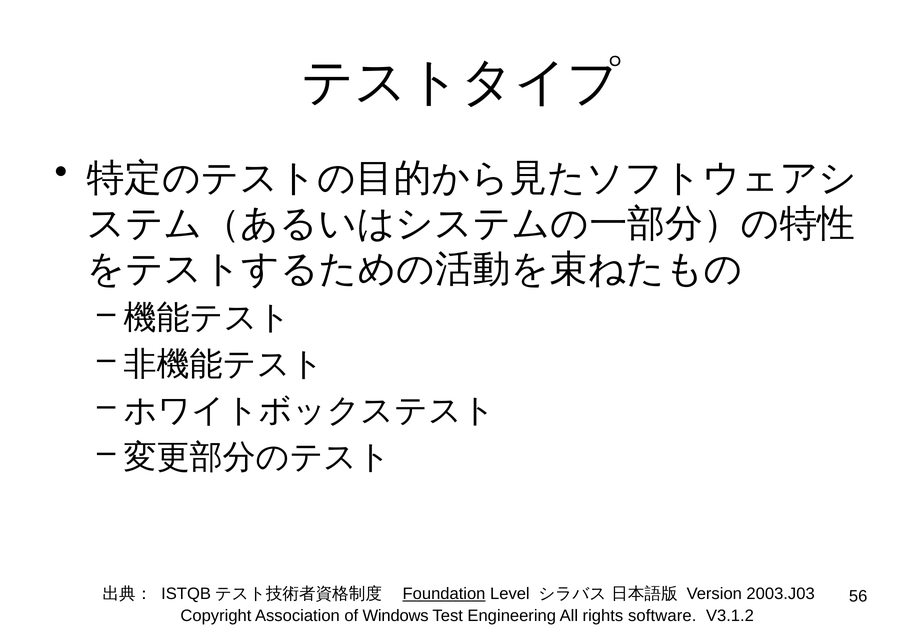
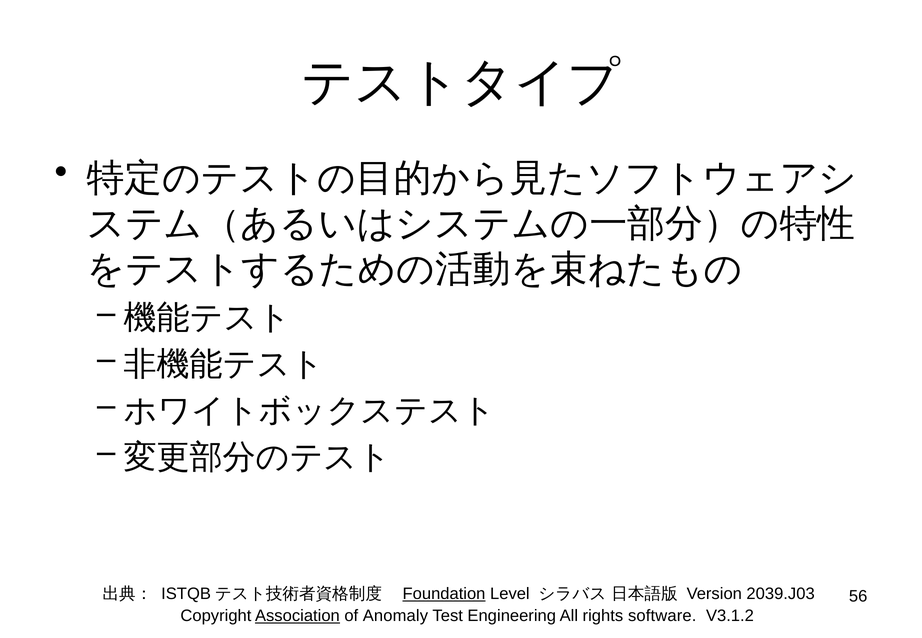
2003.J03: 2003.J03 -> 2039.J03
Association underline: none -> present
Windows: Windows -> Anomaly
